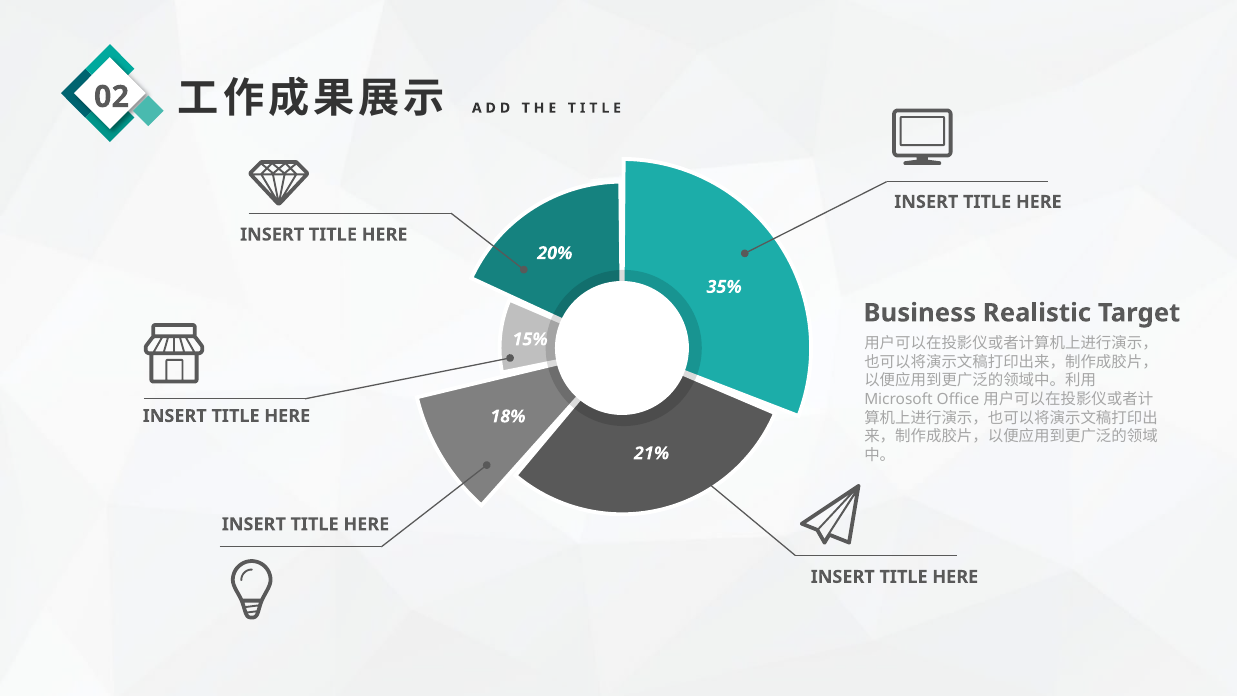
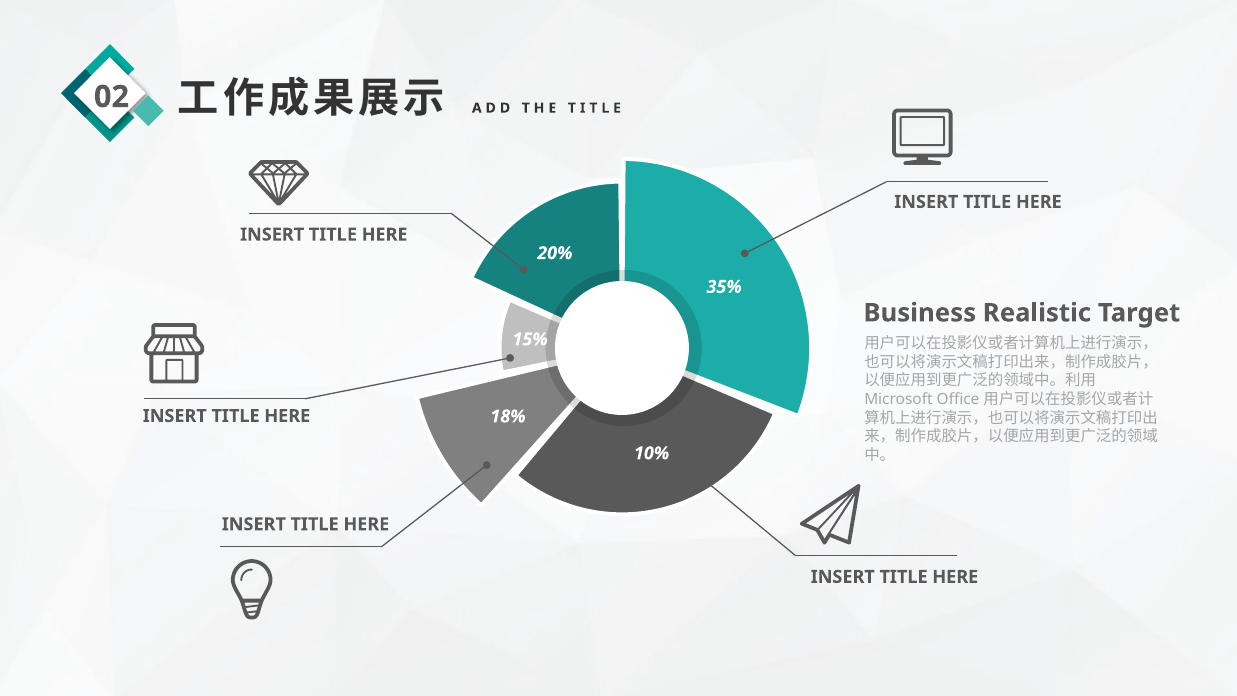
21%: 21% -> 10%
